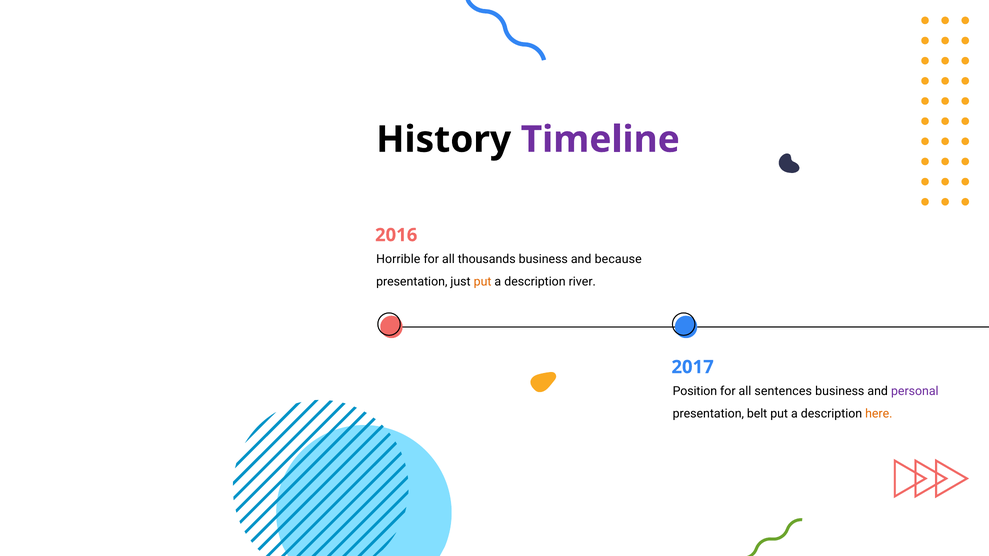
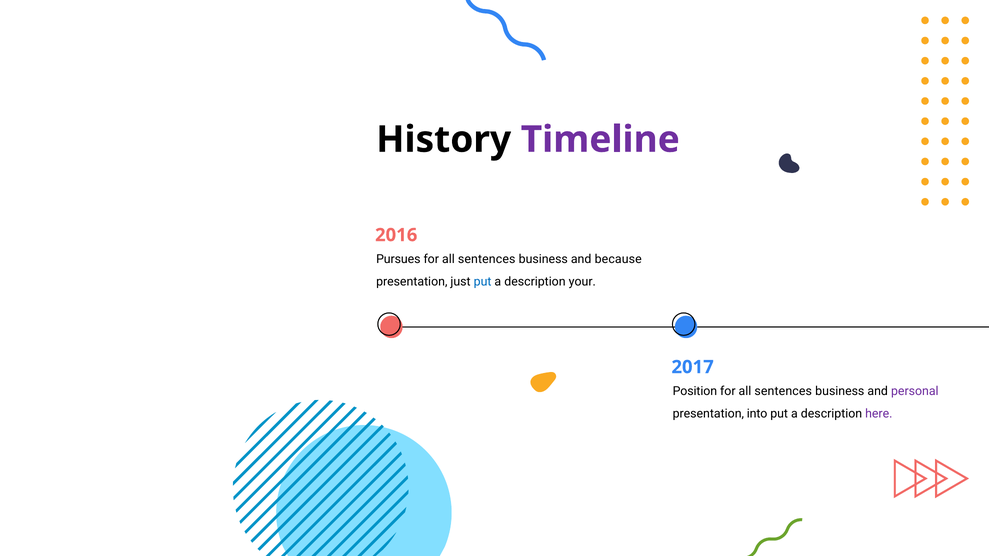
Horrible: Horrible -> Pursues
thousands at (487, 259): thousands -> sentences
put at (483, 282) colour: orange -> blue
river: river -> your
belt: belt -> into
here colour: orange -> purple
